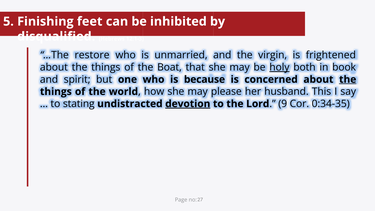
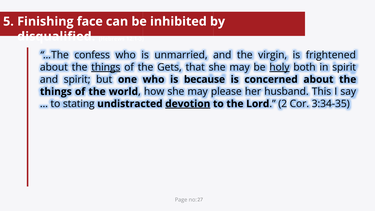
feet: feet -> face
restore: restore -> confess
things at (106, 67) underline: none -> present
Boat: Boat -> Gets
in book: book -> spirit
the at (348, 80) underline: present -> none
Lord 9: 9 -> 2
0:34-35: 0:34-35 -> 3:34-35
